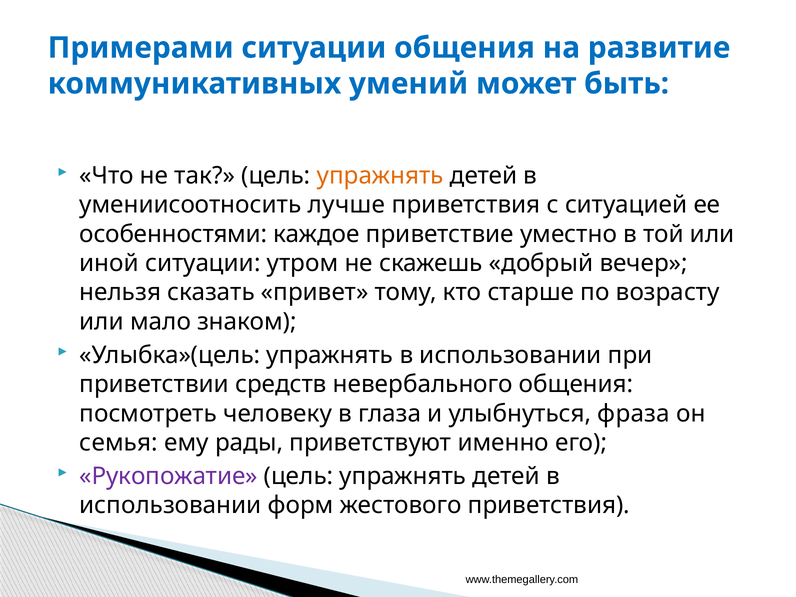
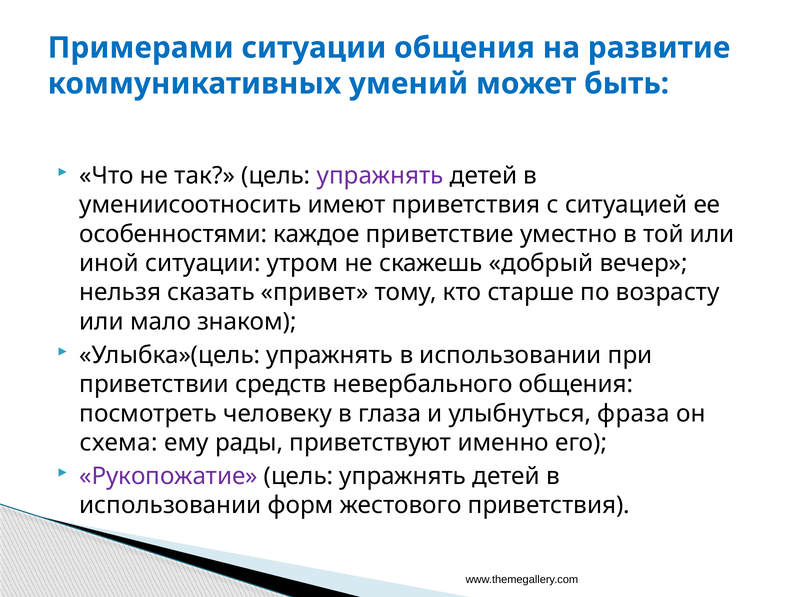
упражнять at (380, 176) colour: orange -> purple
лучше: лучше -> имеют
семья: семья -> схема
